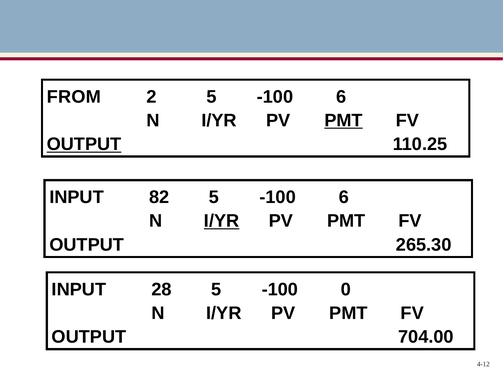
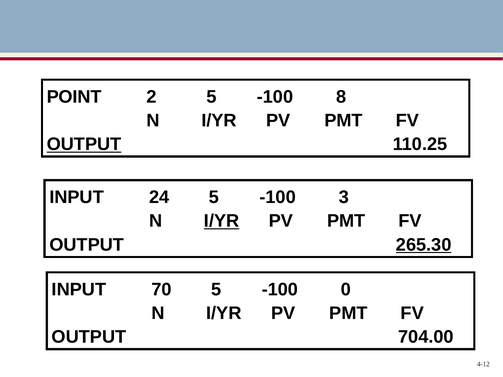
FROM: FROM -> POINT
2 5 -100 6: 6 -> 8
PMT at (344, 121) underline: present -> none
82: 82 -> 24
6 at (344, 197): 6 -> 3
265.30 underline: none -> present
28: 28 -> 70
